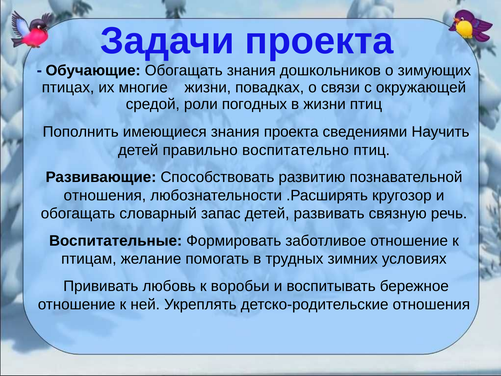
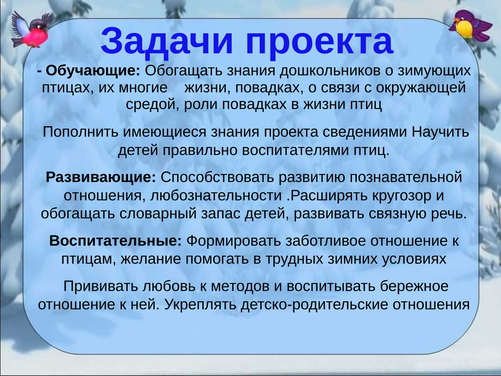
роли погодных: погодных -> повадках
воспитательно: воспитательно -> воспитателями
воробьи: воробьи -> методов
